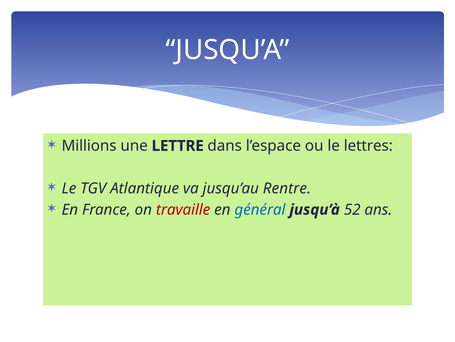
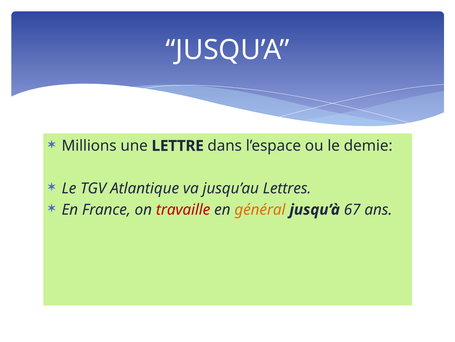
lettres: lettres -> demie
Rentre: Rentre -> Lettres
général colour: blue -> orange
52: 52 -> 67
